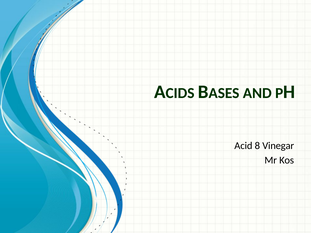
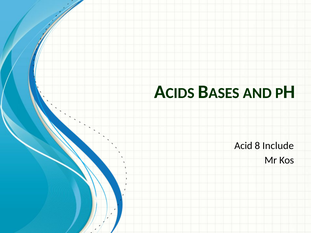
Vinegar: Vinegar -> Include
